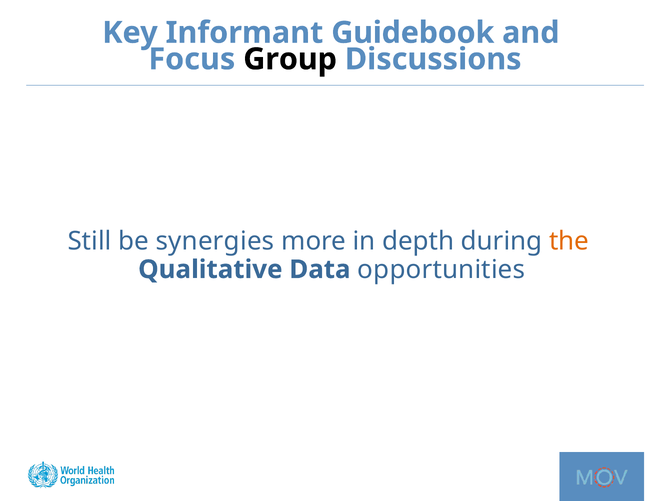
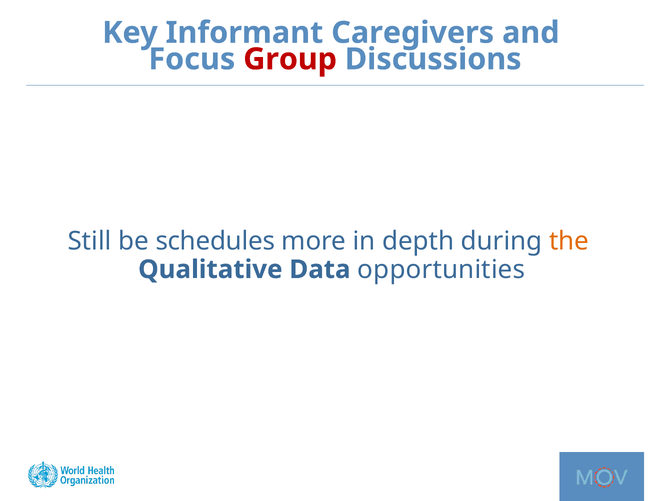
Guidebook: Guidebook -> Caregivers
Group colour: black -> red
synergies: synergies -> schedules
